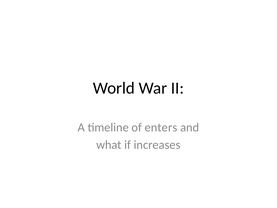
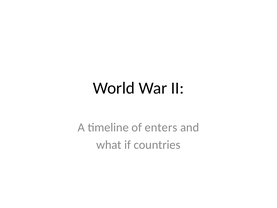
increases: increases -> countries
